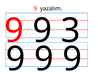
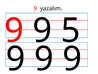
3: 3 -> 5
